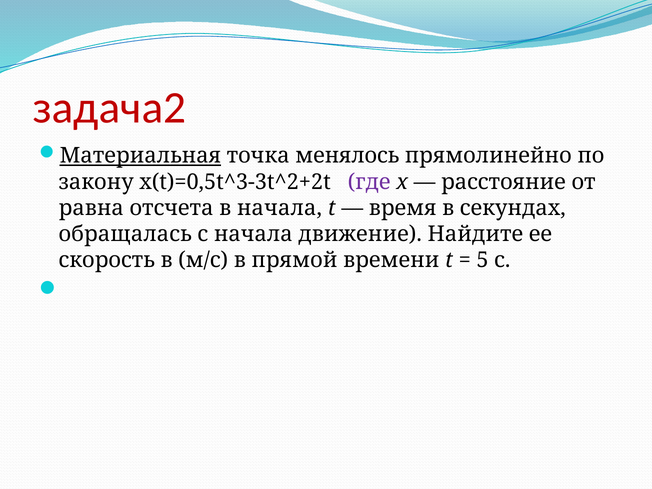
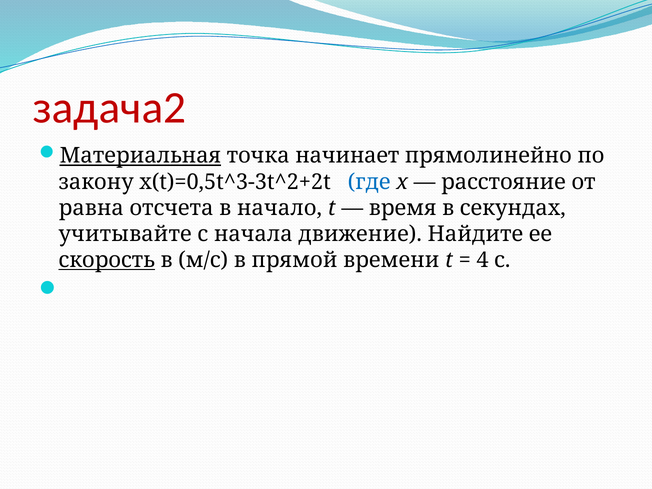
менялось: менялось -> начинает
где colour: purple -> blue
в начала: начала -> начало
обращалась: обращалась -> учитывайте
скорость underline: none -> present
5: 5 -> 4
